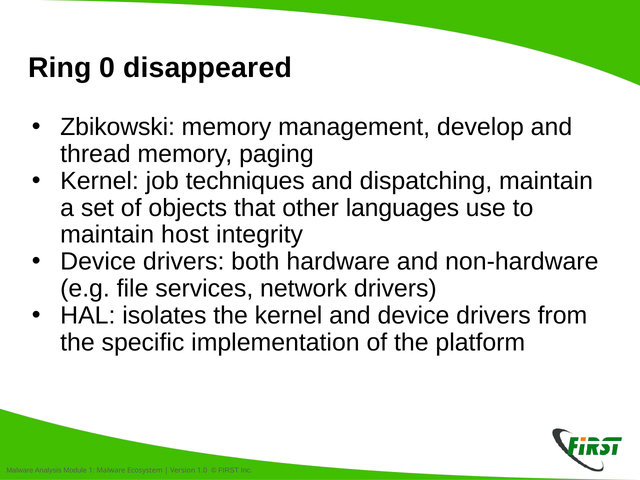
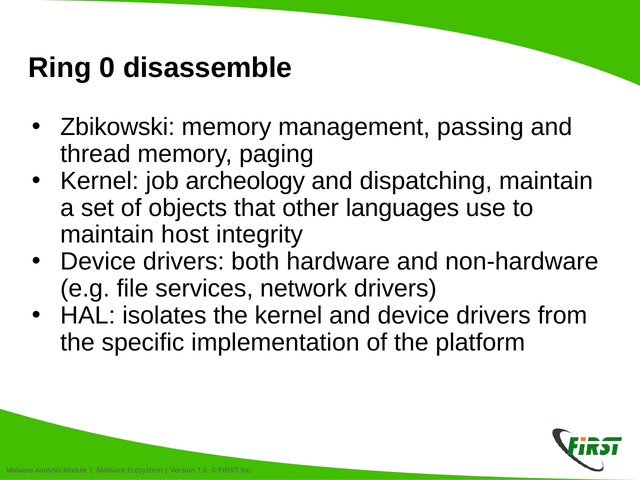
disappeared: disappeared -> disassemble
develop: develop -> passing
techniques: techniques -> archeology
